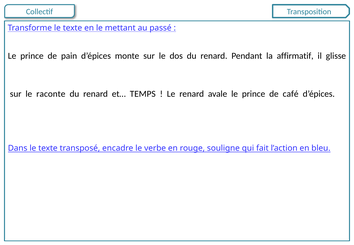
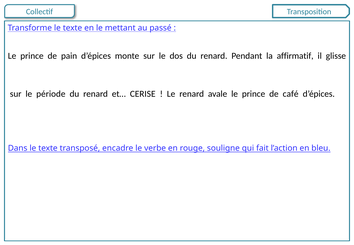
raconte: raconte -> période
TEMPS: TEMPS -> CERISE
